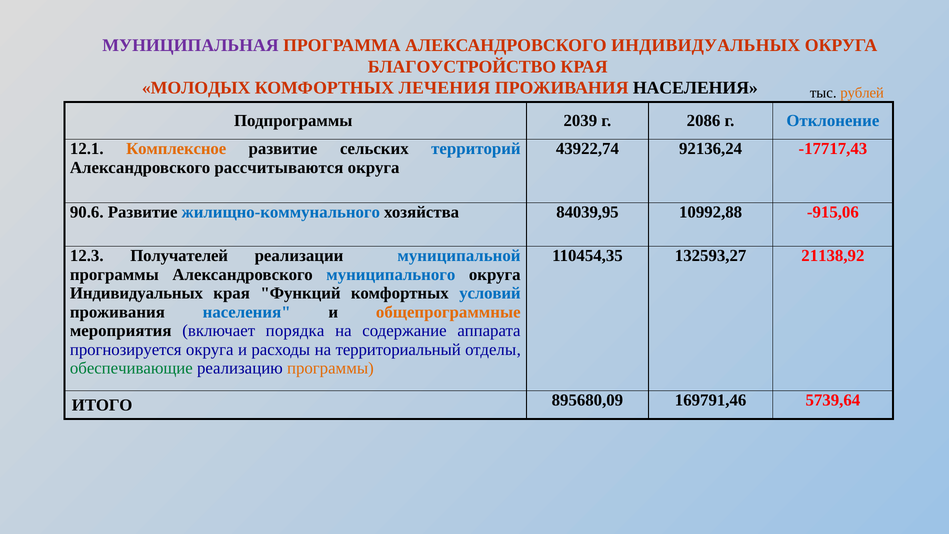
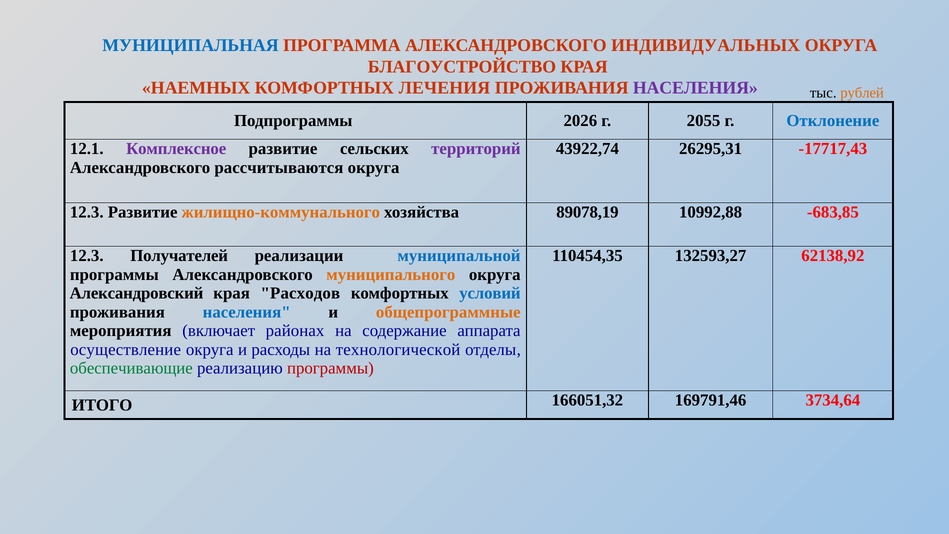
МУНИЦИПАЛЬНАЯ colour: purple -> blue
МОЛОДЫХ: МОЛОДЫХ -> НАЕМНЫХ
НАСЕЛЕНИЯ at (695, 88) colour: black -> purple
2039: 2039 -> 2026
2086: 2086 -> 2055
Комплексное colour: orange -> purple
территорий colour: blue -> purple
92136,24: 92136,24 -> 26295,31
90.6 at (87, 212): 90.6 -> 12.3
жилищно-коммунального colour: blue -> orange
84039,95: 84039,95 -> 89078,19
-915,06: -915,06 -> -683,85
21138,92: 21138,92 -> 62138,92
муниципального colour: blue -> orange
Индивидуальных at (136, 293): Индивидуальных -> Александровский
Функций: Функций -> Расходов
порядка: порядка -> районах
прогнозируется: прогнозируется -> осуществление
территориальный: территориальный -> технологической
программы at (330, 368) colour: orange -> red
895680,09: 895680,09 -> 166051,32
5739,64: 5739,64 -> 3734,64
